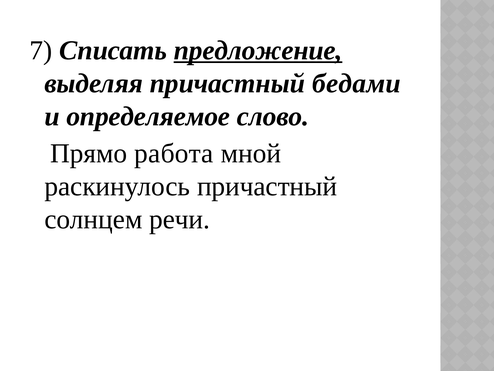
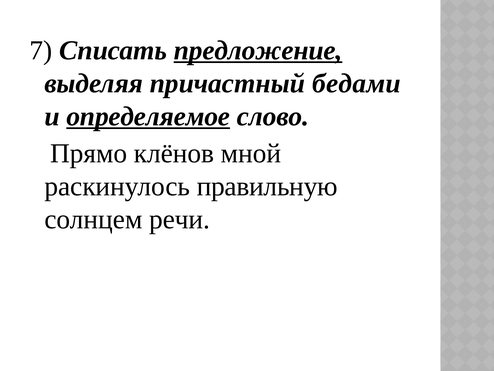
определяемое underline: none -> present
работа: работа -> клёнов
раскинулось причастный: причастный -> правильную
